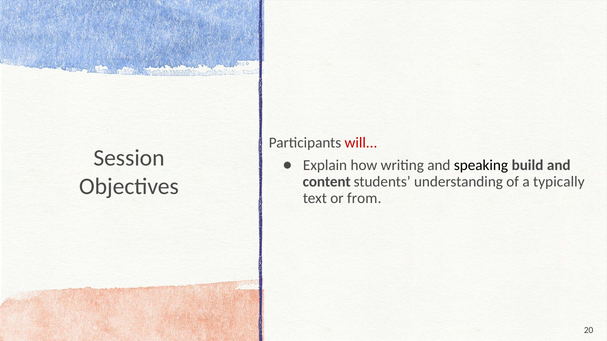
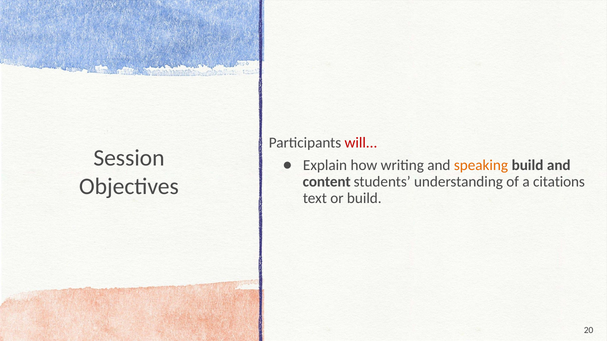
speaking colour: black -> orange
typically: typically -> citations
or from: from -> build
